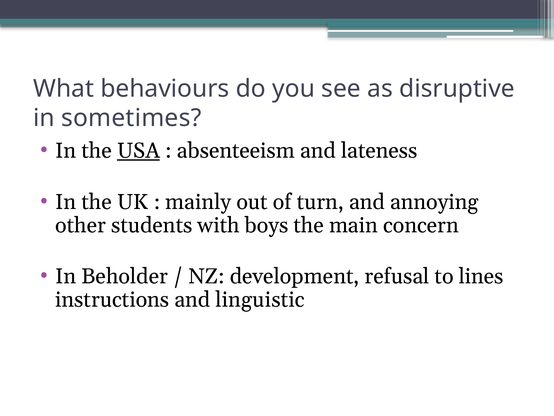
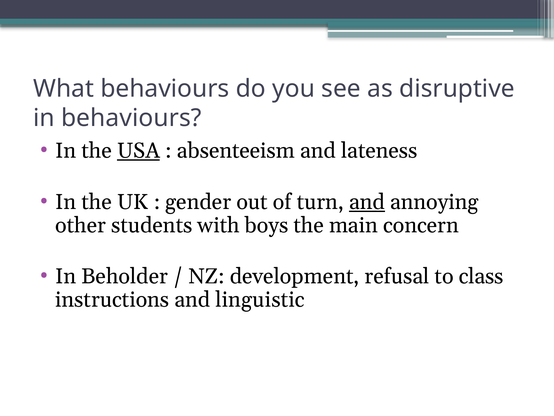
in sometimes: sometimes -> behaviours
mainly: mainly -> gender
and at (367, 202) underline: none -> present
lines: lines -> class
